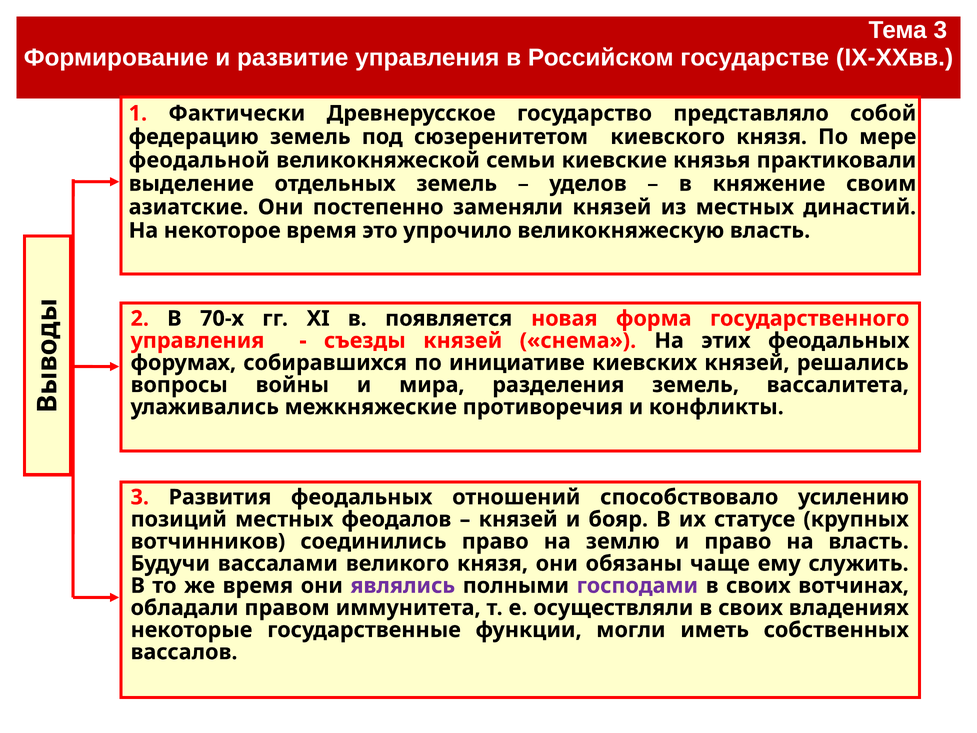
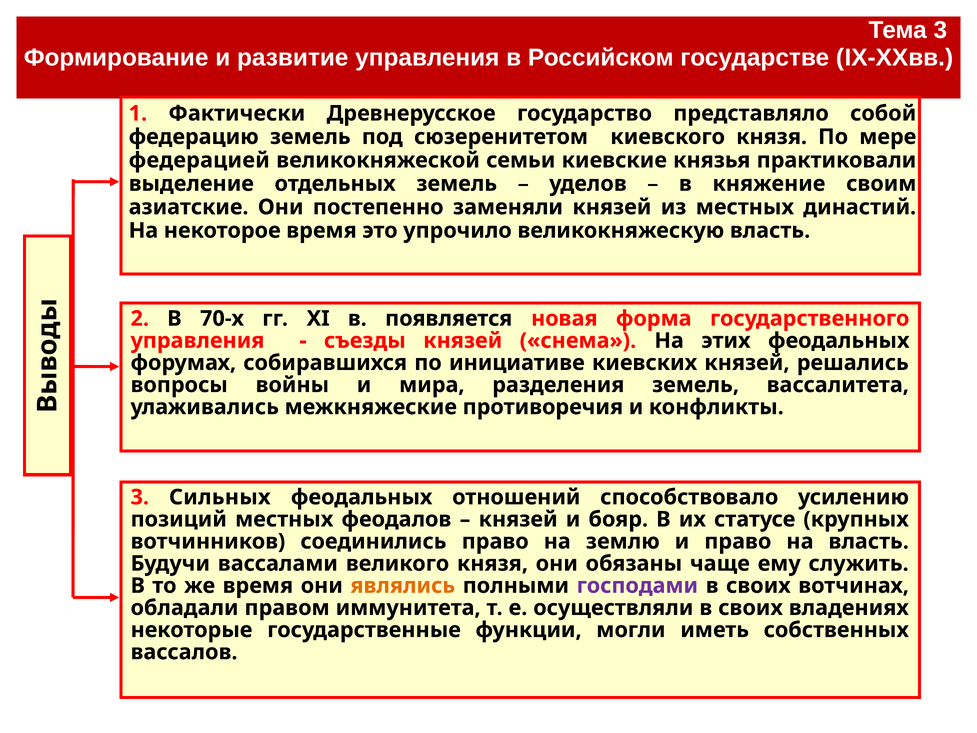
феодальной: феодальной -> федерацией
Развития: Развития -> Сильных
являлись colour: purple -> orange
